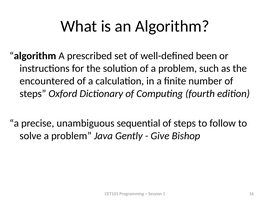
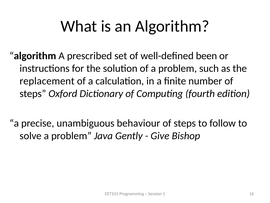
encountered: encountered -> replacement
sequential: sequential -> behaviour
